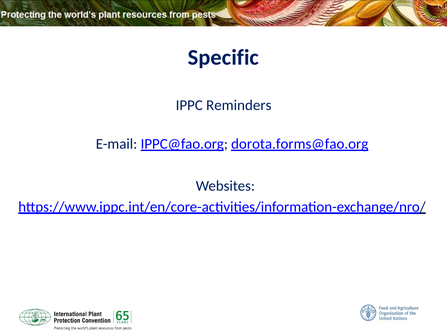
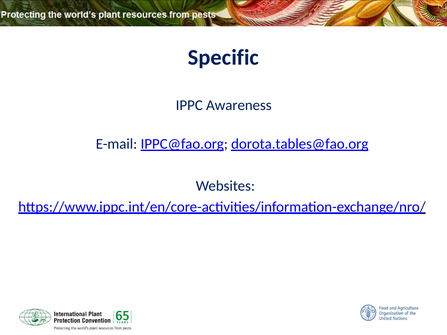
Reminders: Reminders -> Awareness
dorota.forms@fao.org: dorota.forms@fao.org -> dorota.tables@fao.org
